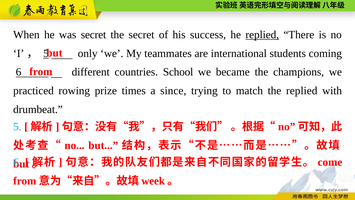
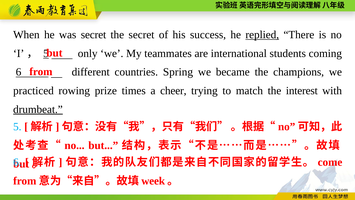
School: School -> Spring
since: since -> cheer
the replied: replied -> interest
drumbeat underline: none -> present
